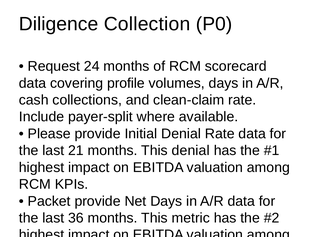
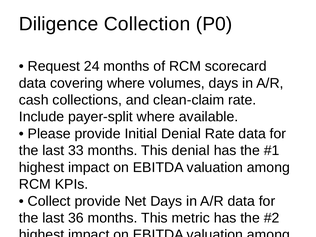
covering profile: profile -> where
21: 21 -> 33
Packet at (49, 201): Packet -> Collect
